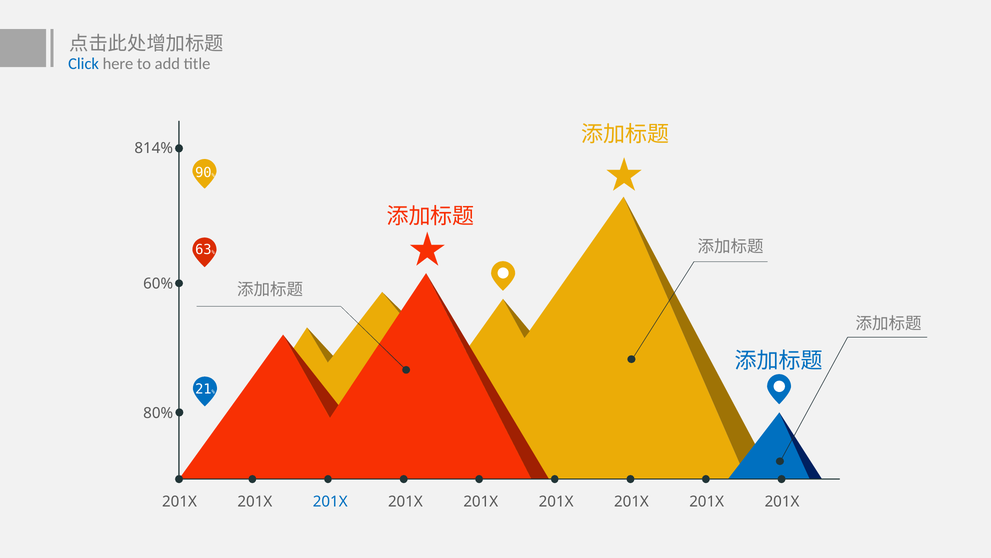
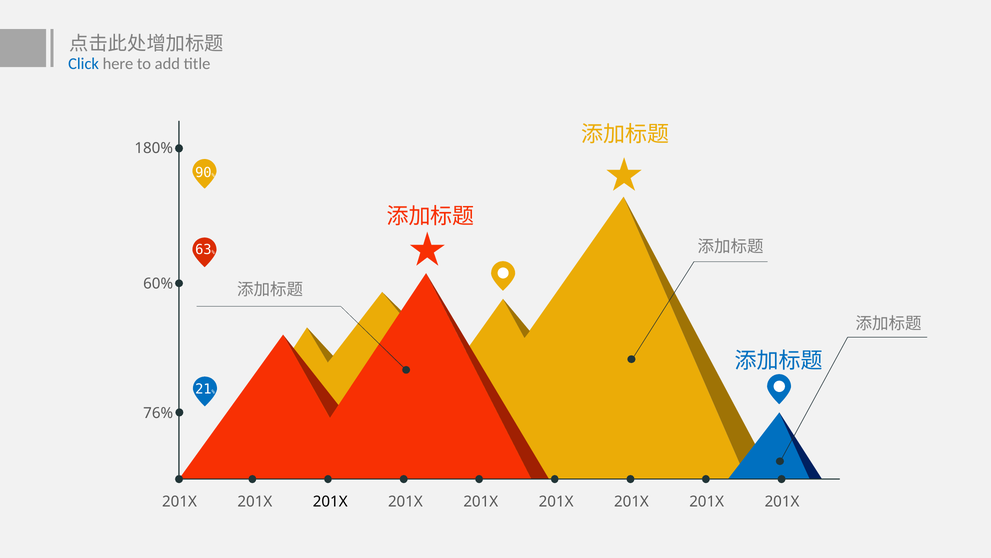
814%: 814% -> 180%
80%: 80% -> 76%
201X at (330, 501) colour: blue -> black
